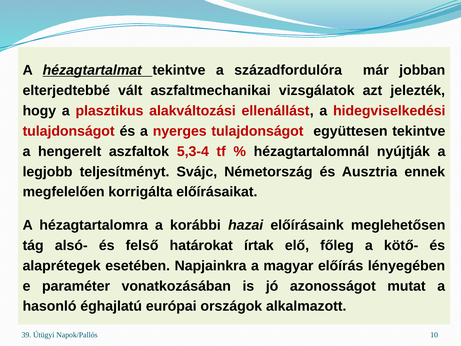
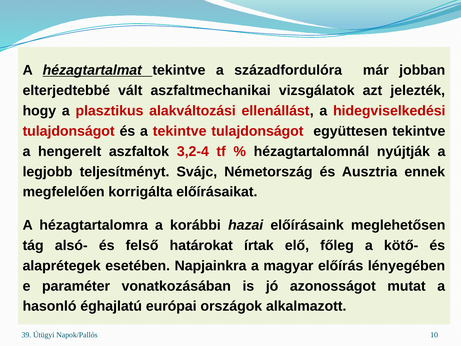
a nyerges: nyerges -> tekintve
5,3-4: 5,3-4 -> 3,2-4
